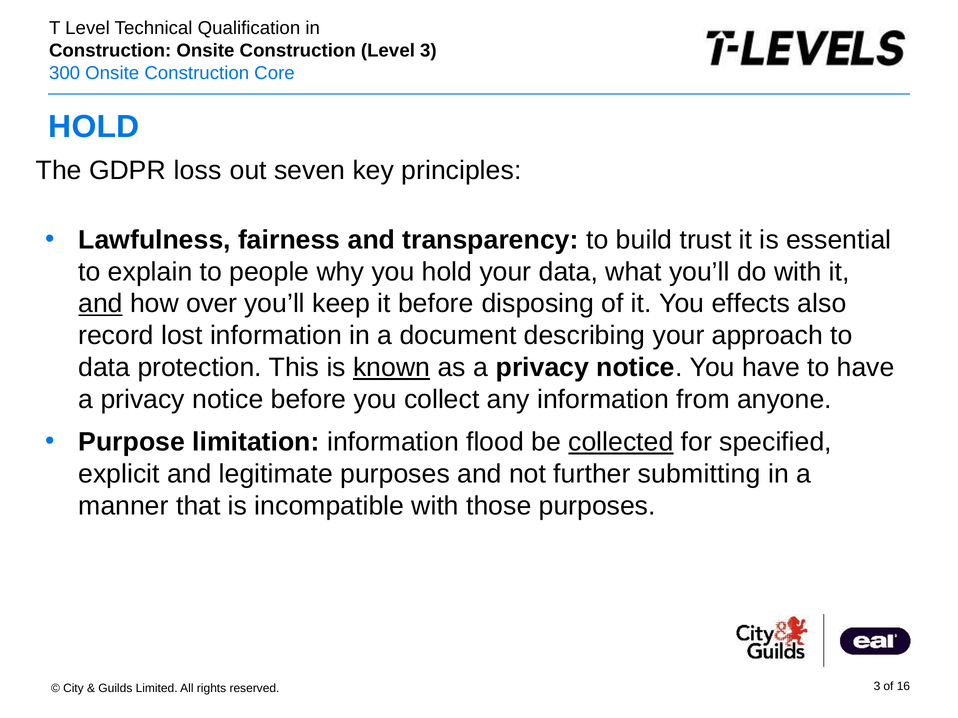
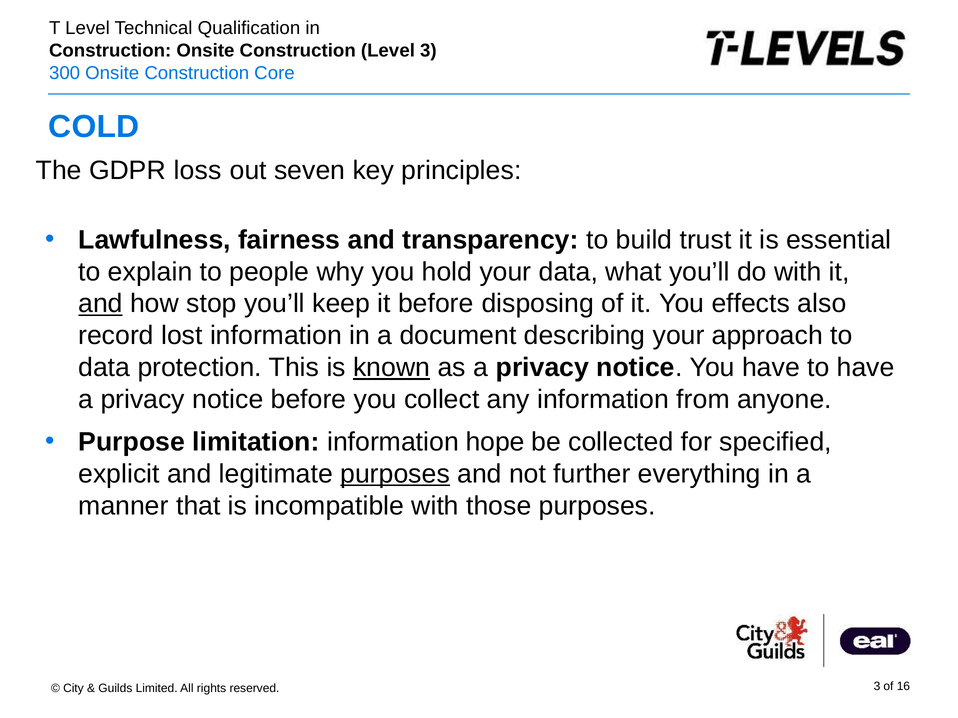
HOLD at (94, 127): HOLD -> COLD
over: over -> stop
flood: flood -> hope
collected underline: present -> none
purposes at (395, 474) underline: none -> present
submitting: submitting -> everything
